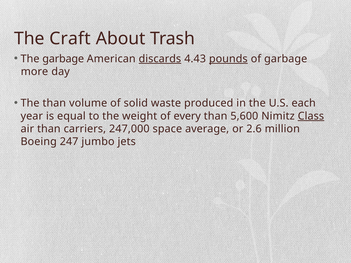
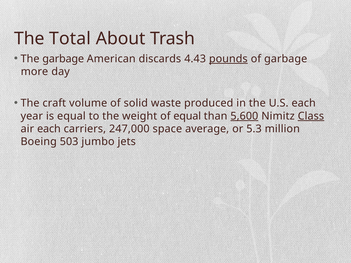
Craft: Craft -> Total
discards underline: present -> none
The than: than -> craft
of every: every -> equal
5,600 underline: none -> present
air than: than -> each
2.6: 2.6 -> 5.3
247: 247 -> 503
